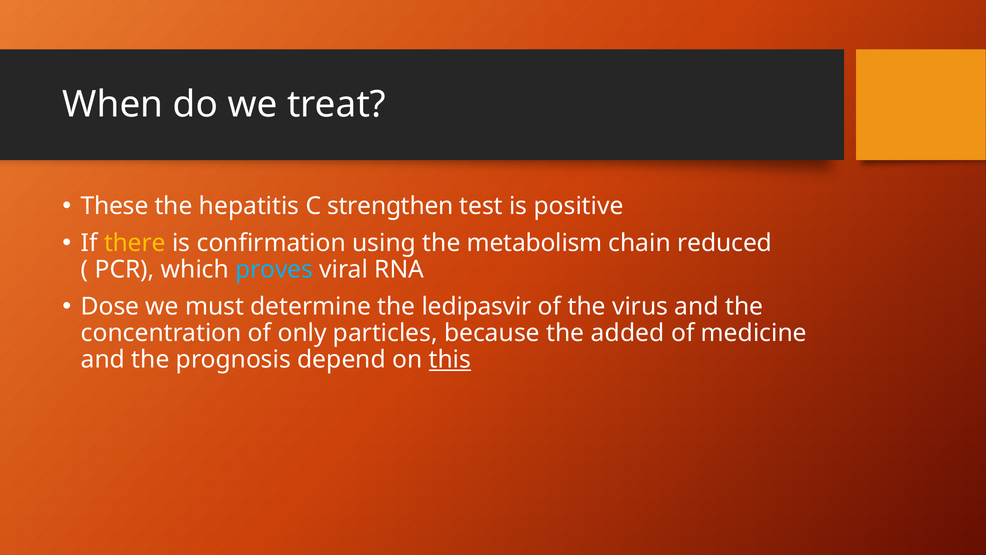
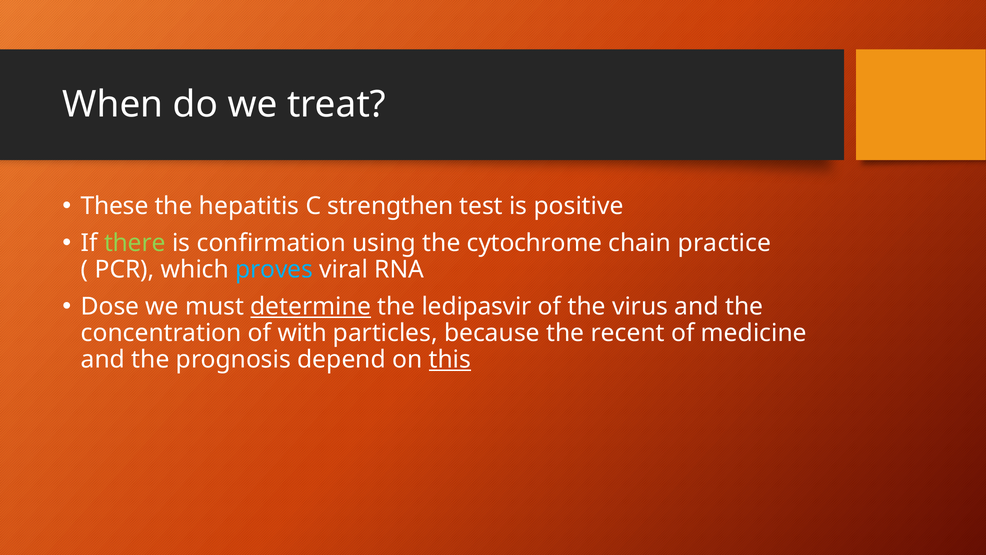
there colour: yellow -> light green
metabolism: metabolism -> cytochrome
reduced: reduced -> practice
determine underline: none -> present
only: only -> with
added: added -> recent
